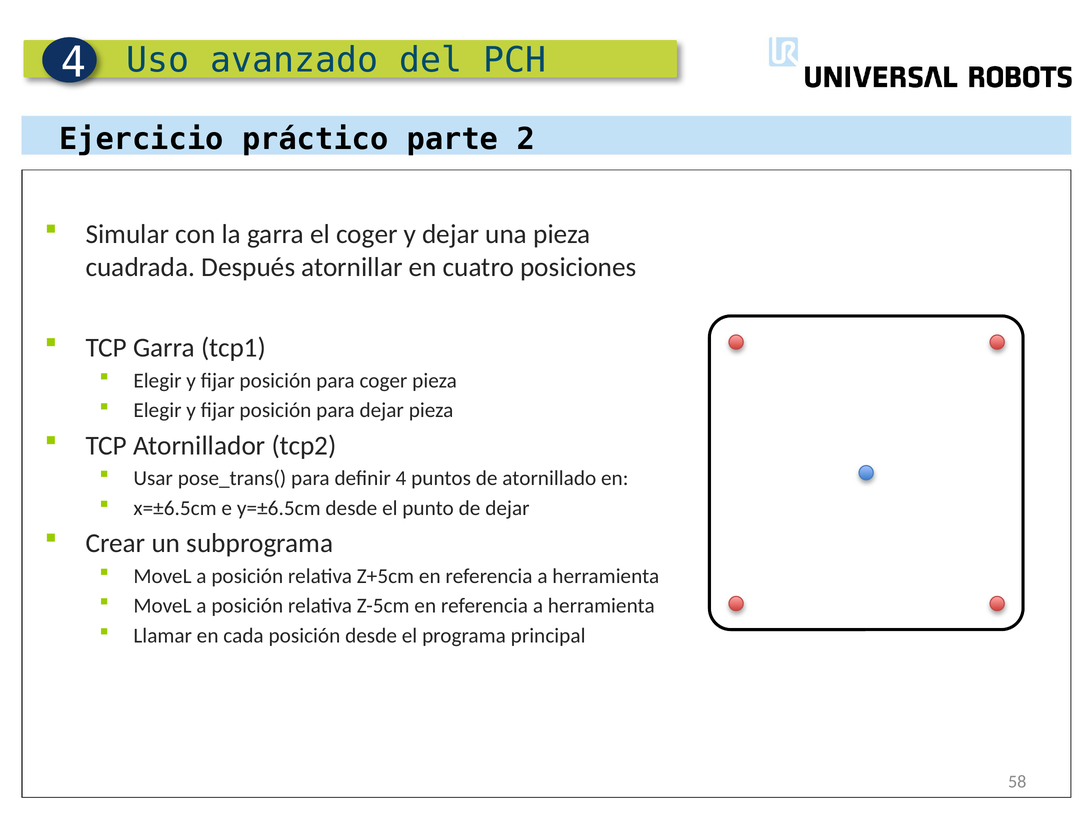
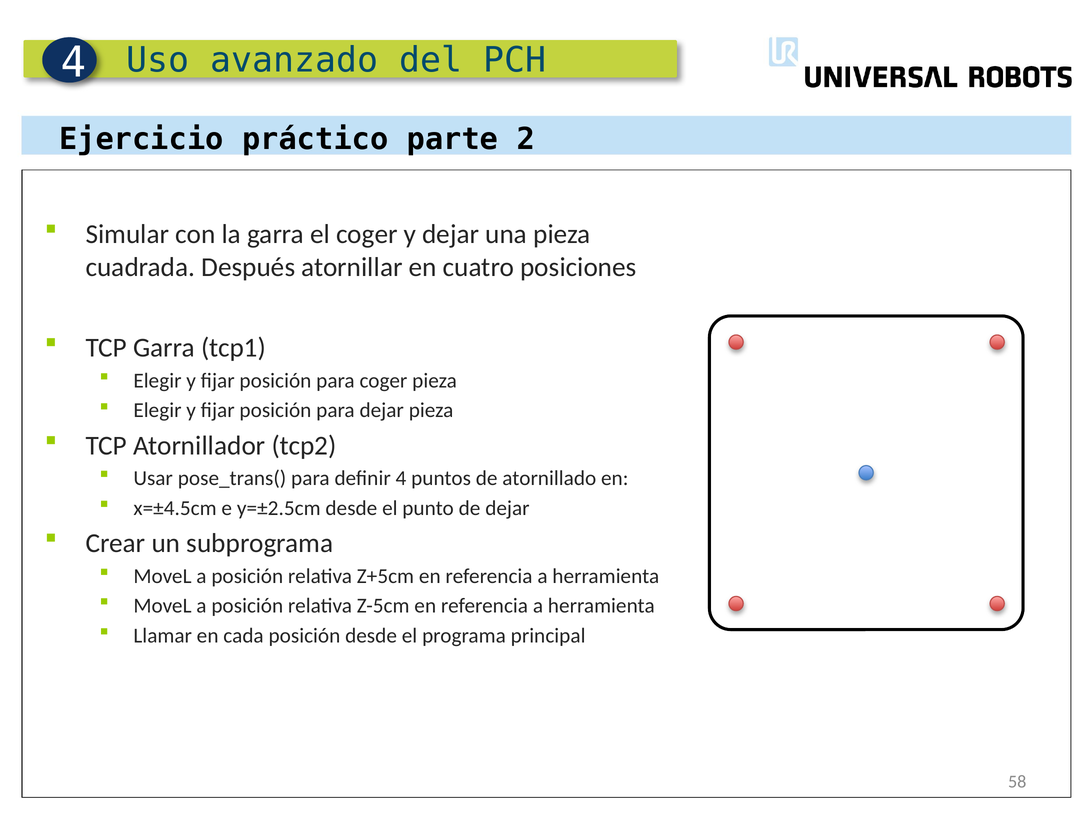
x=±6.5cm: x=±6.5cm -> x=±4.5cm
y=±6.5cm: y=±6.5cm -> y=±2.5cm
